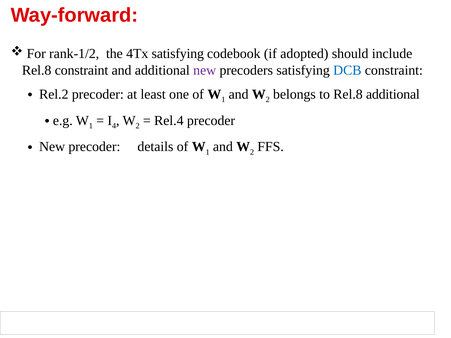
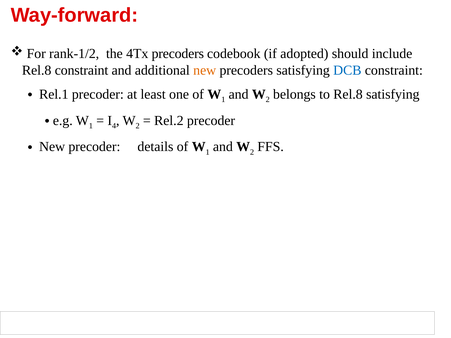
4Tx satisfying: satisfying -> precoders
new at (205, 70) colour: purple -> orange
Rel.2: Rel.2 -> Rel.1
Rel.8 additional: additional -> satisfying
Rel.4: Rel.4 -> Rel.2
